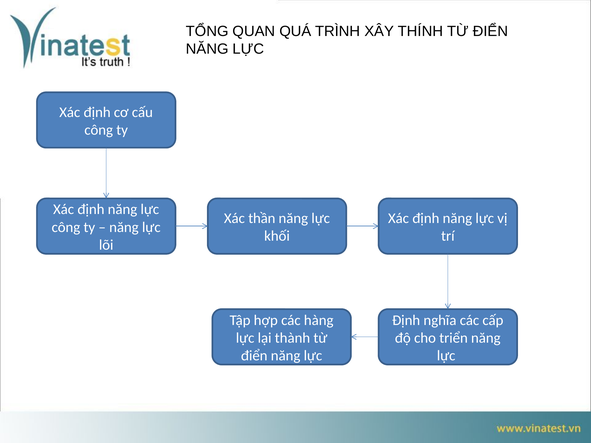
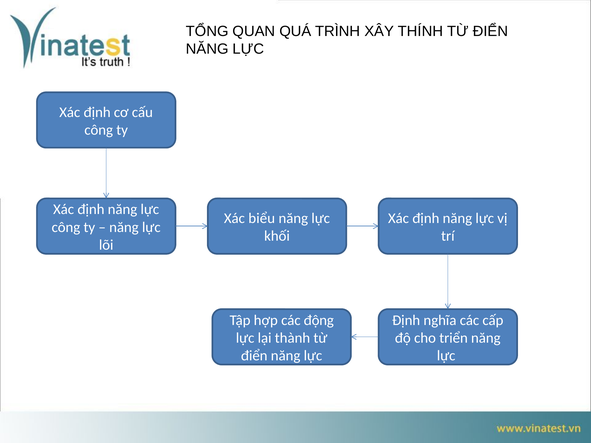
thần: thần -> biểu
hàng: hàng -> động
